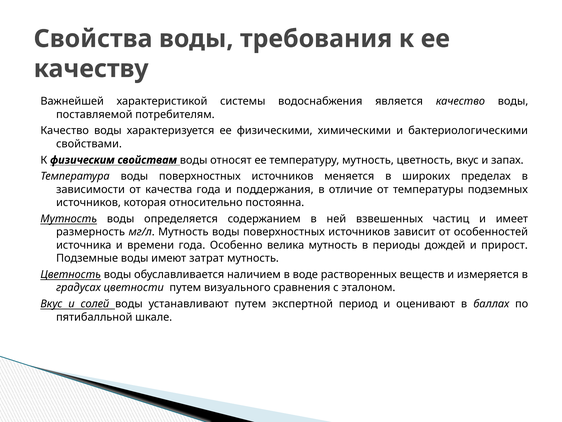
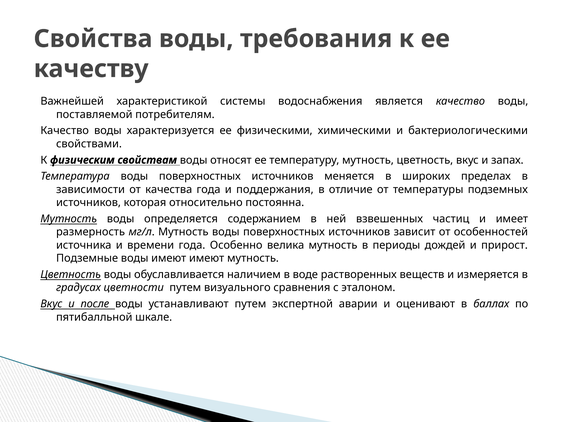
имеют затрат: затрат -> имеют
солей: солей -> после
период: период -> аварии
